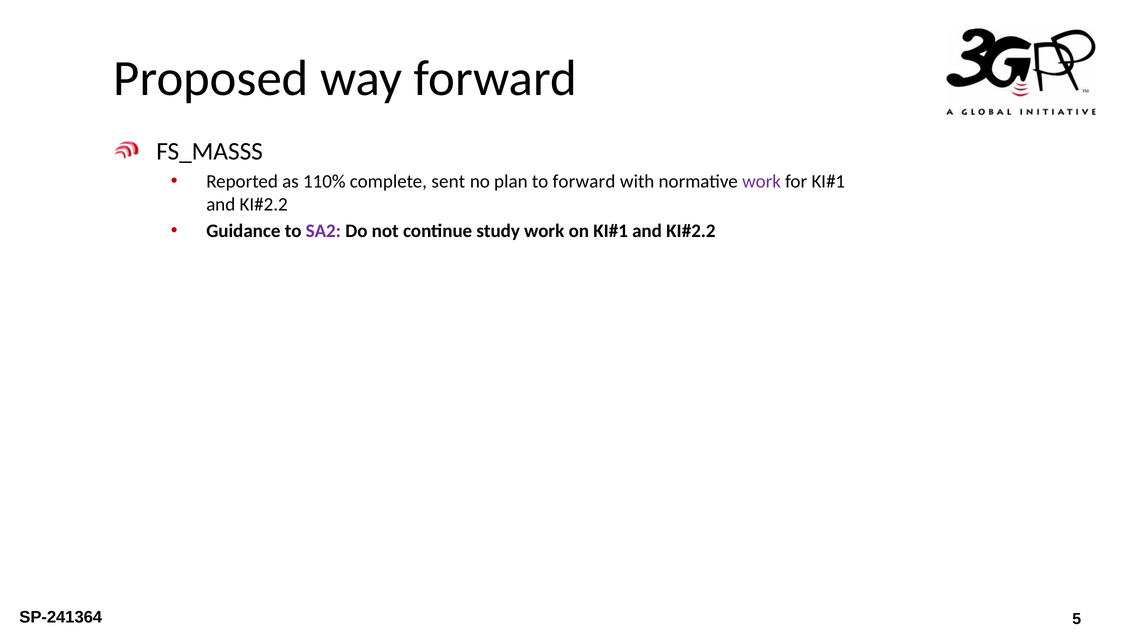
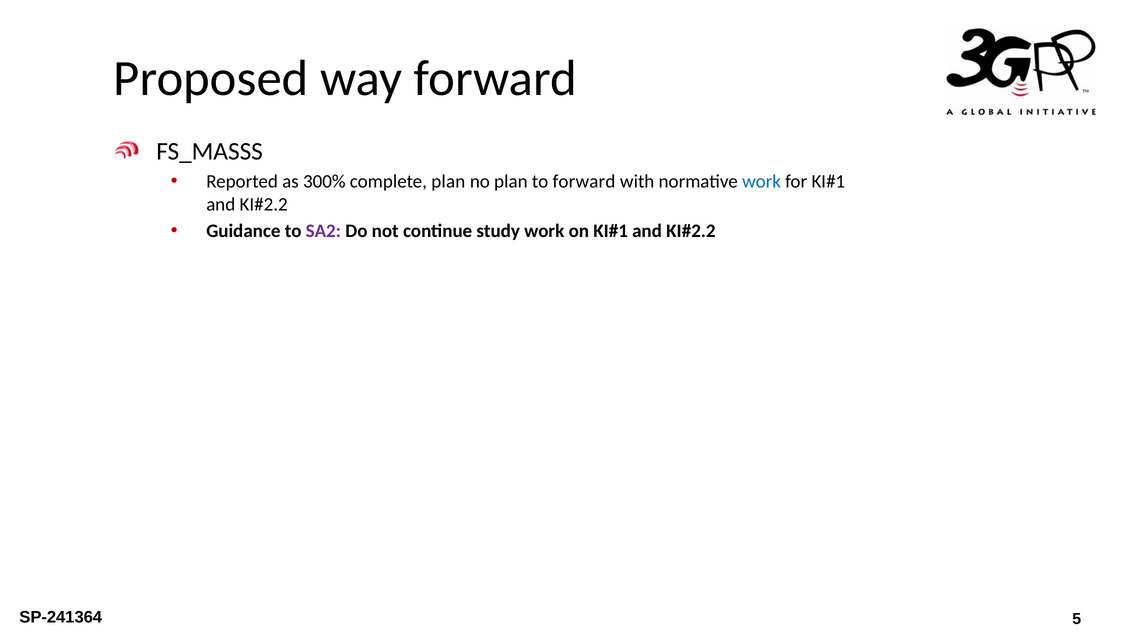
110%: 110% -> 300%
complete sent: sent -> plan
work at (762, 181) colour: purple -> blue
